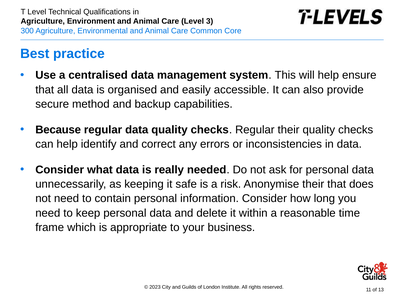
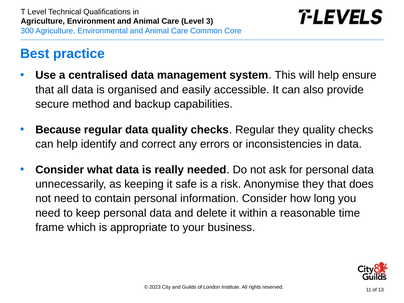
Regular their: their -> they
Anonymise their: their -> they
